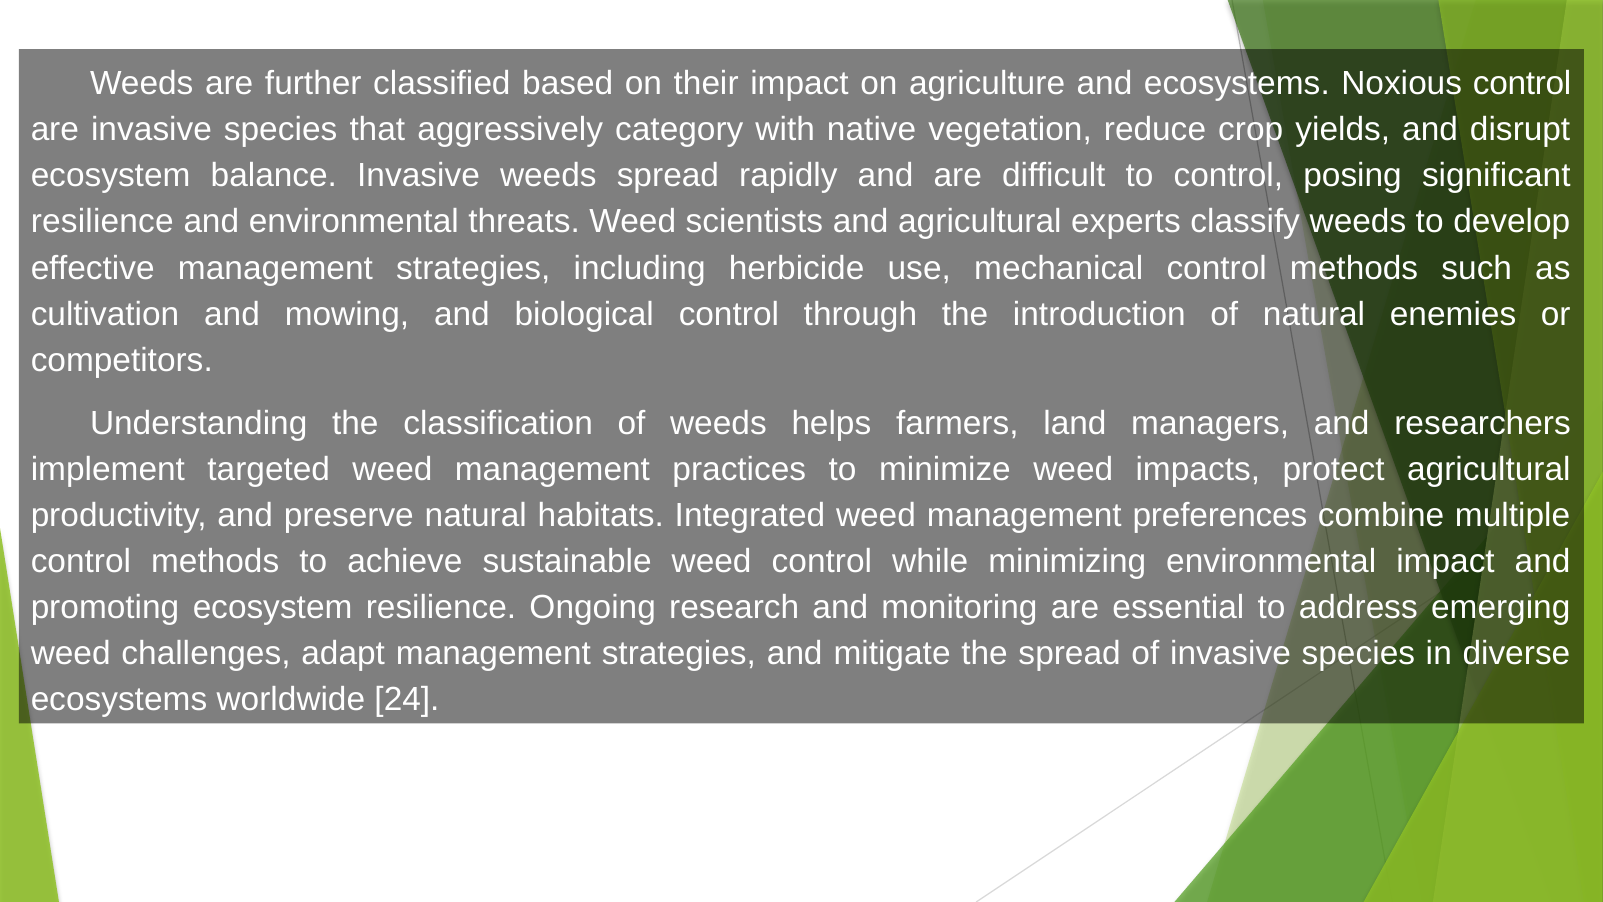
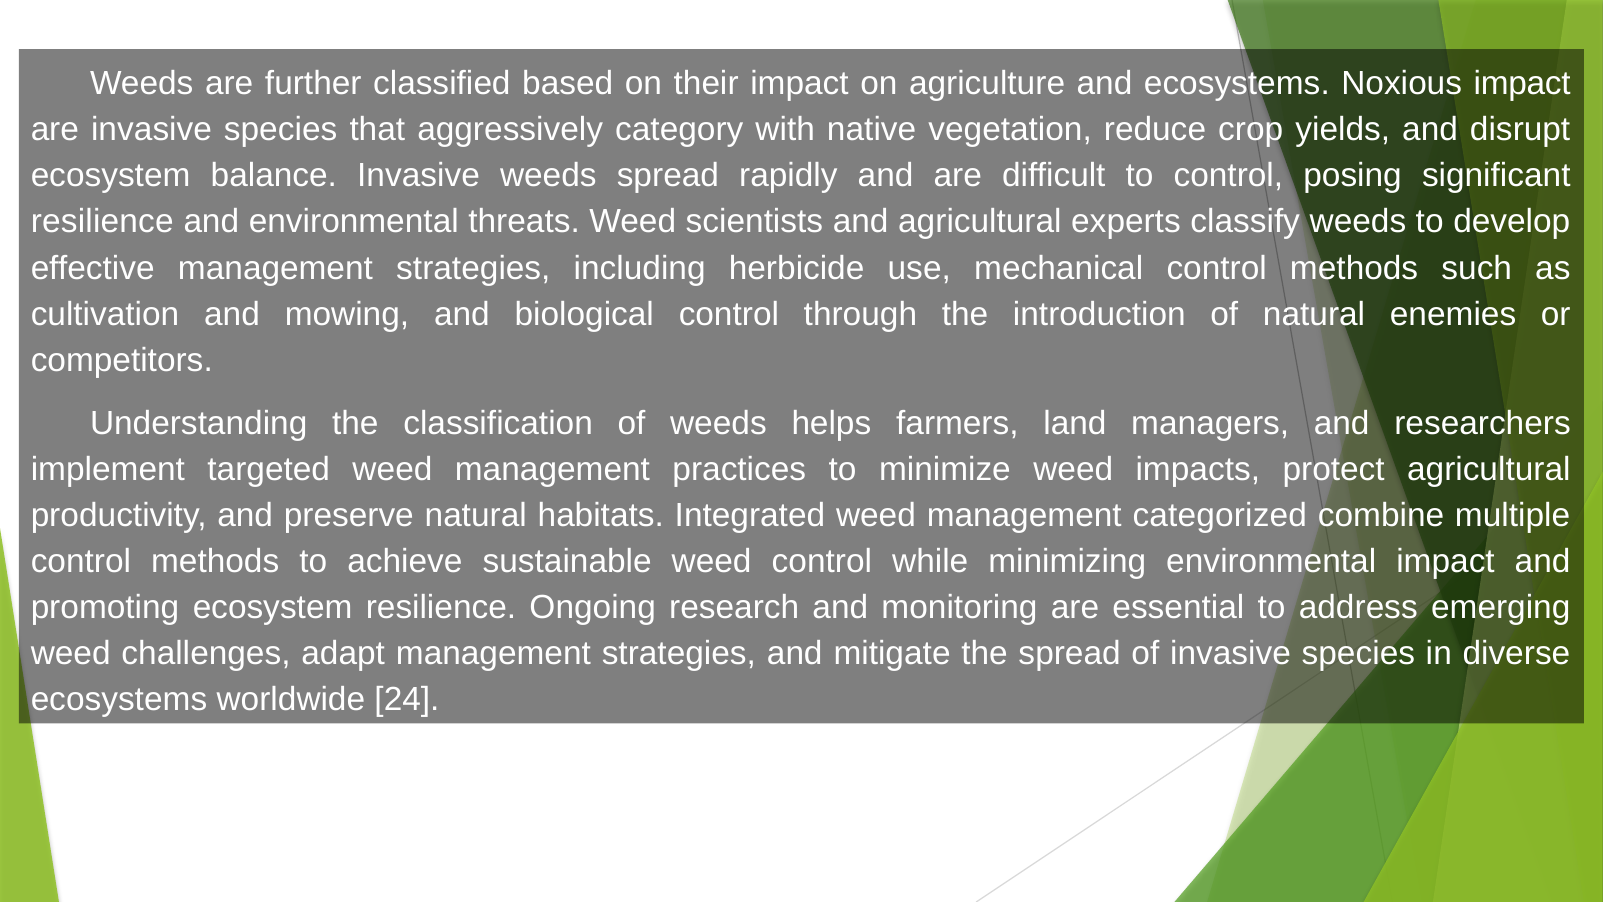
Noxious control: control -> impact
preferences: preferences -> categorized
